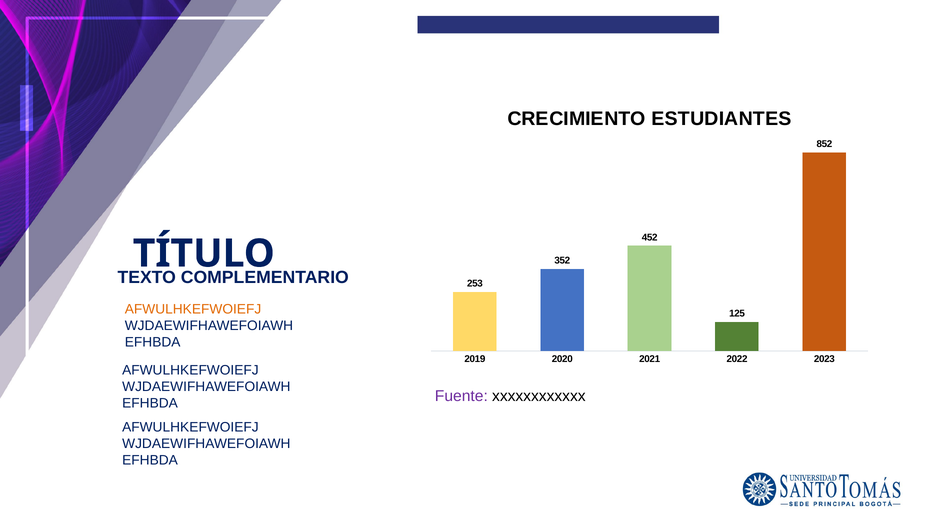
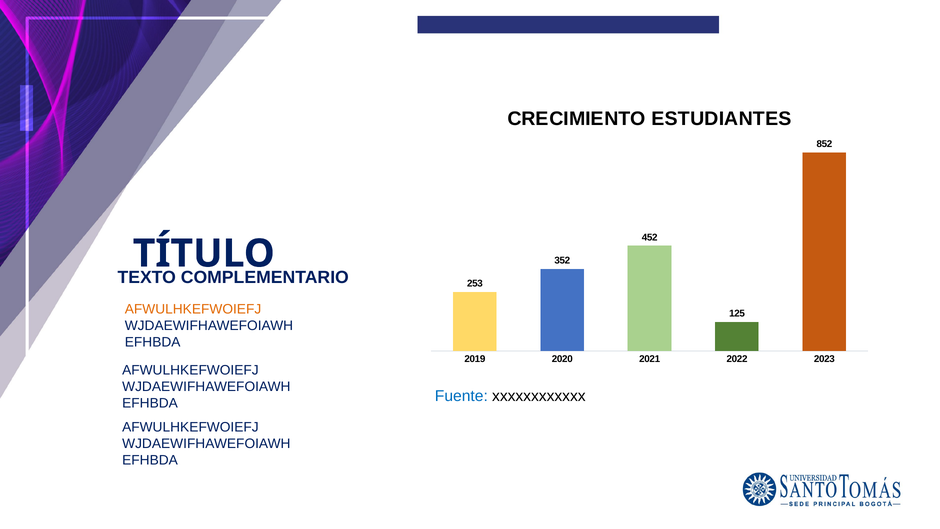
Fuente colour: purple -> blue
